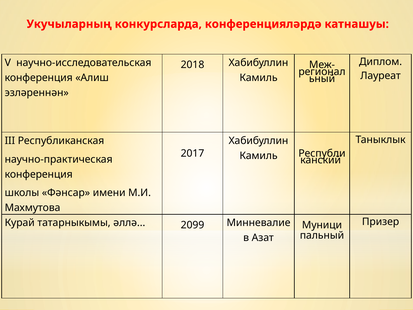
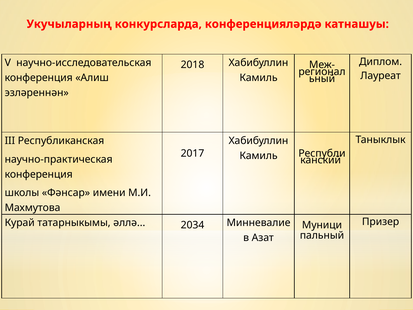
2099: 2099 -> 2034
